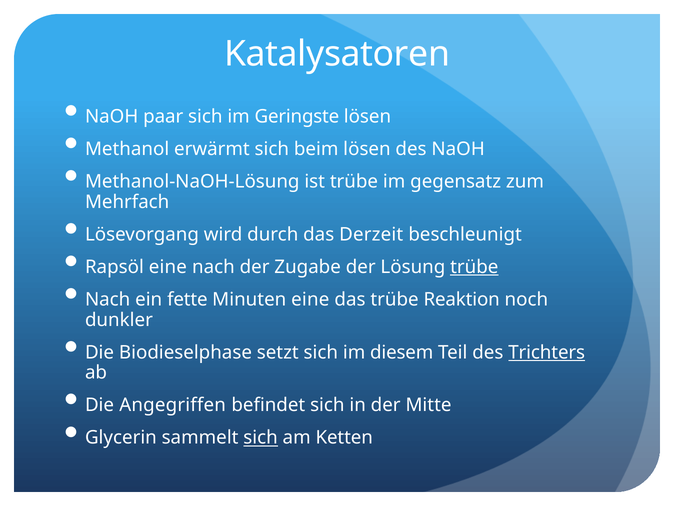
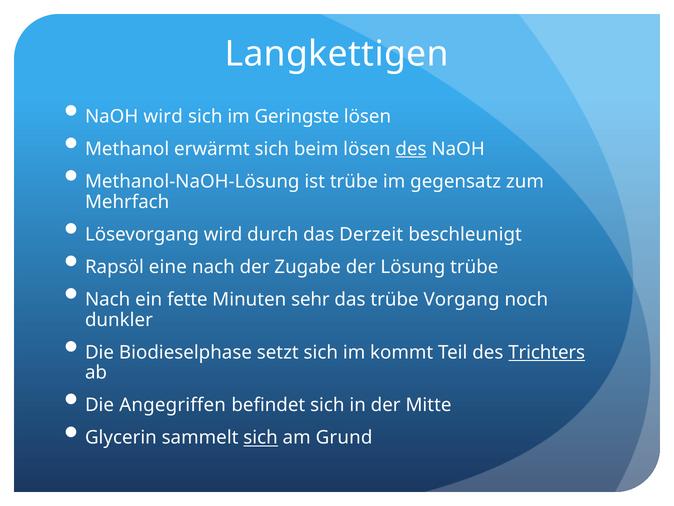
Katalysatoren: Katalysatoren -> Langkettigen
NaOH paar: paar -> wird
des at (411, 149) underline: none -> present
trübe at (474, 267) underline: present -> none
Minuten eine: eine -> sehr
Reaktion: Reaktion -> Vorgang
diesem: diesem -> kommt
Ketten: Ketten -> Grund
